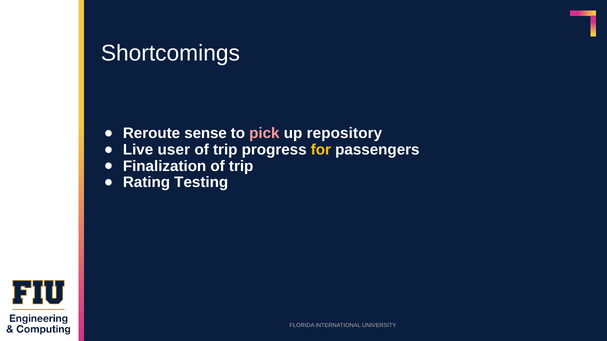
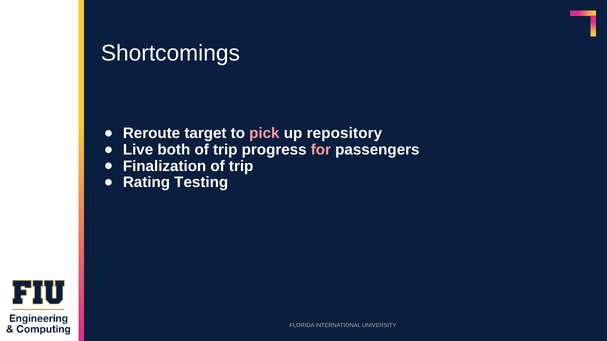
sense: sense -> target
user: user -> both
for colour: yellow -> pink
